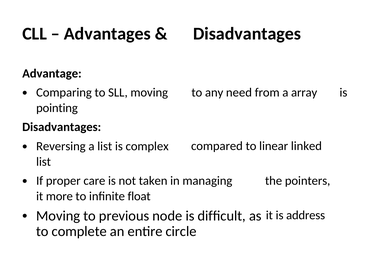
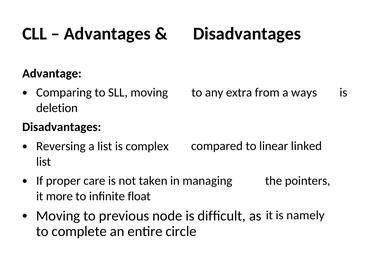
need: need -> extra
array: array -> ways
pointing: pointing -> deletion
address: address -> namely
